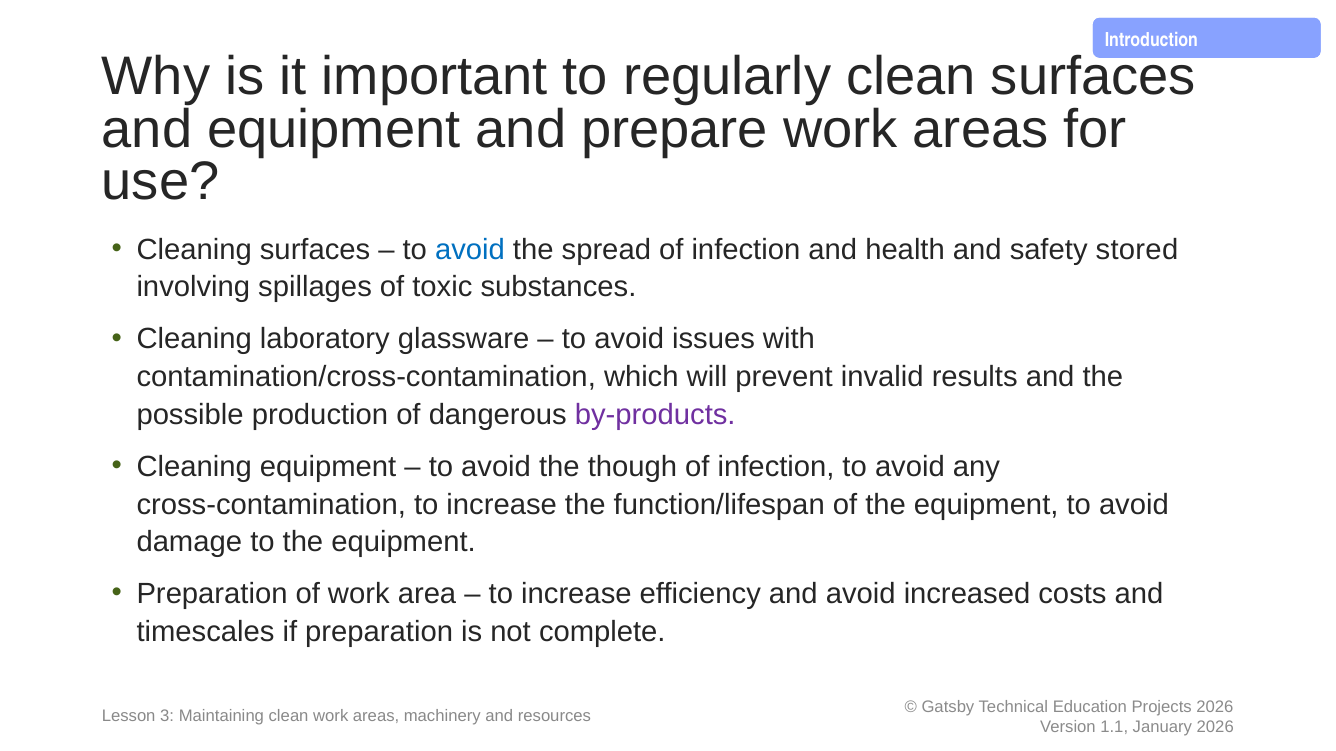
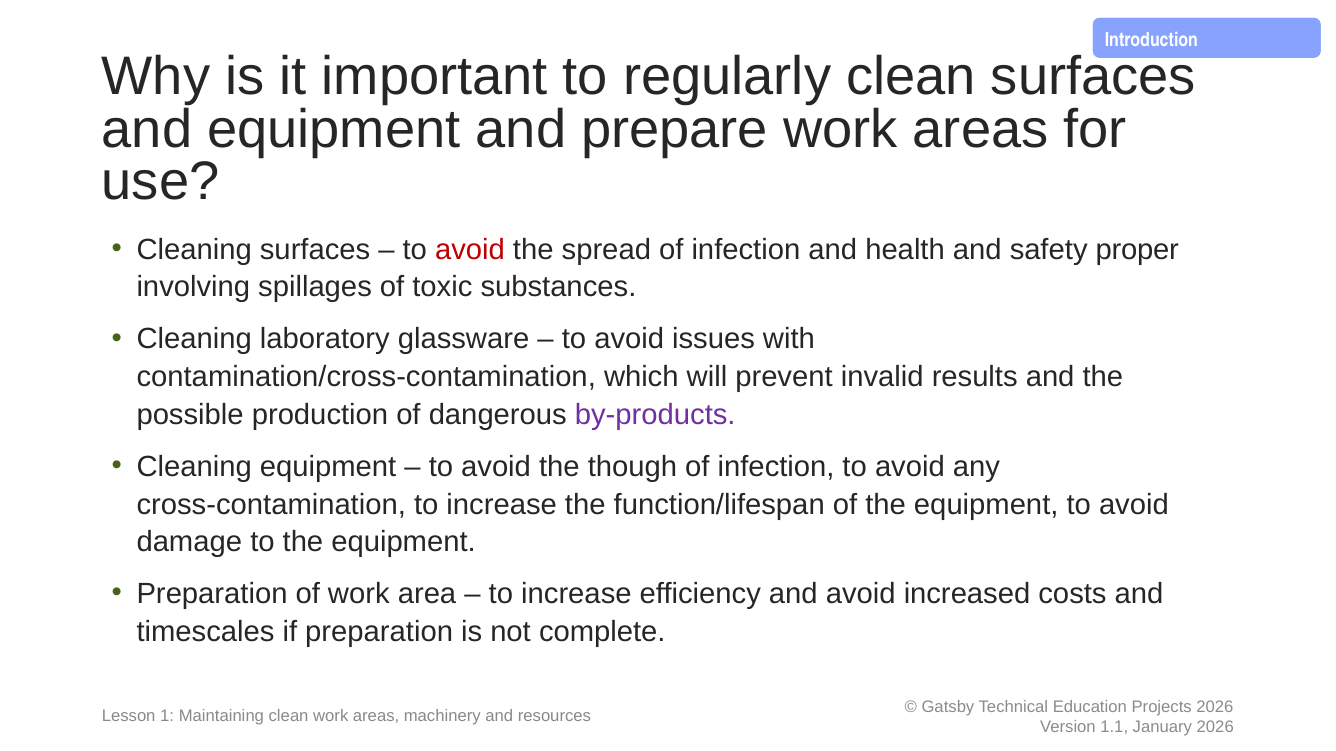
avoid at (470, 250) colour: blue -> red
stored: stored -> proper
3: 3 -> 1
